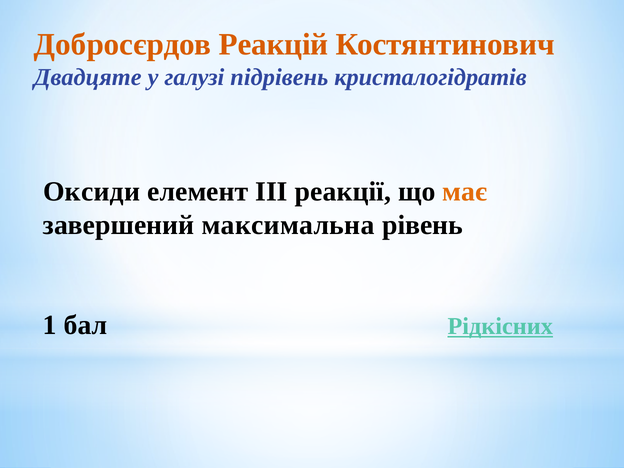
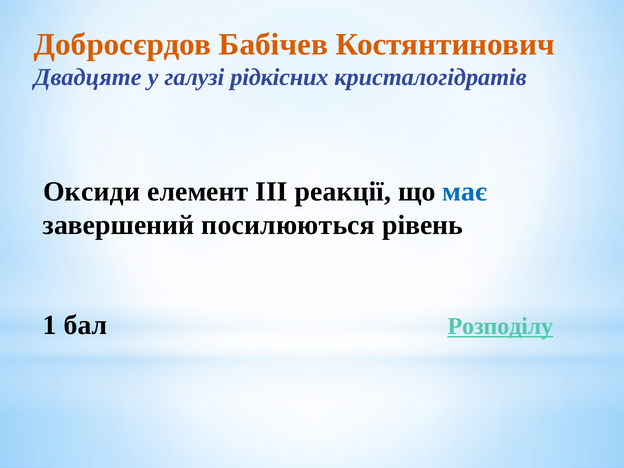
Реакцій: Реакцій -> Бабічев
підрівень: підрівень -> рідкісних
має colour: orange -> blue
максимальна: максимальна -> посилюються
Рідкісних: Рідкісних -> Розподілу
